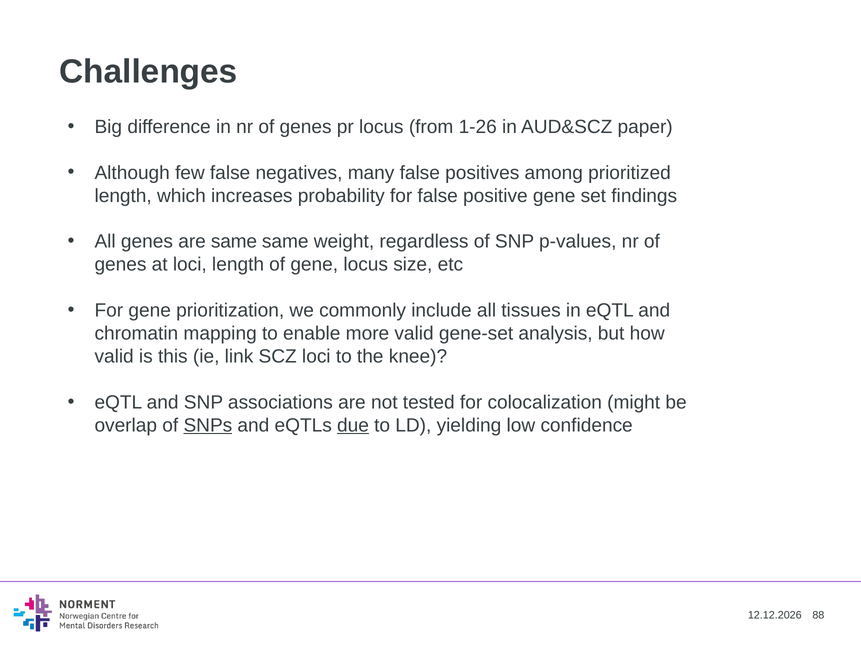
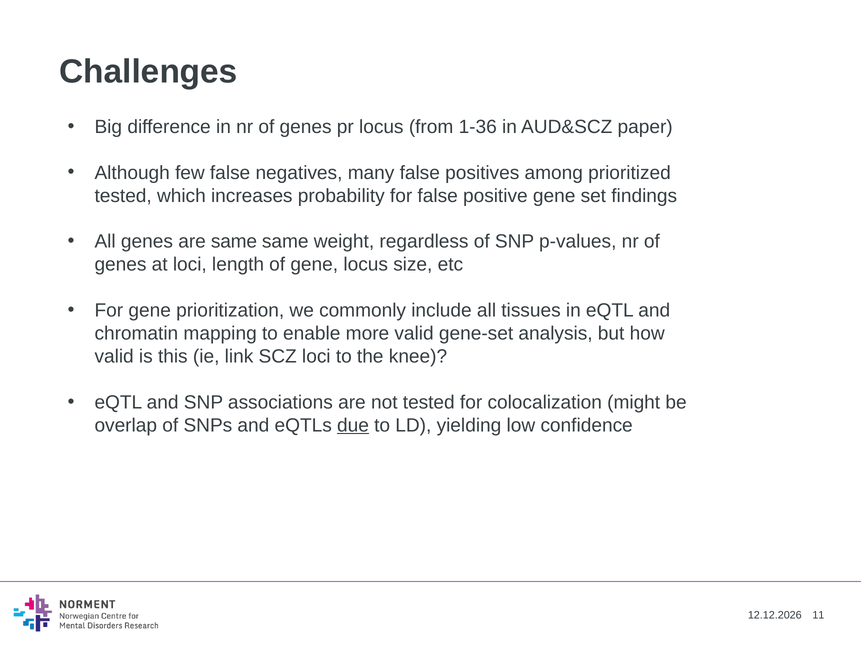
1-26: 1-26 -> 1-36
length at (123, 196): length -> tested
SNPs underline: present -> none
88: 88 -> 11
